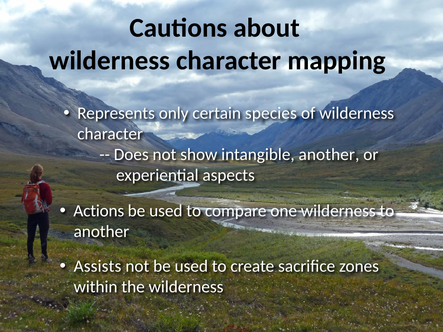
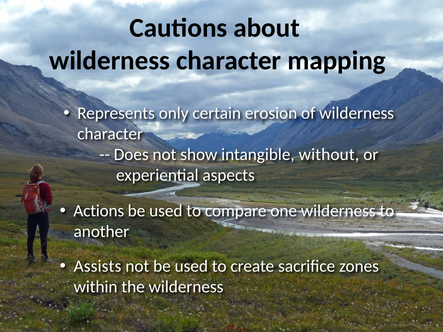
species: species -> erosion
intangible another: another -> without
